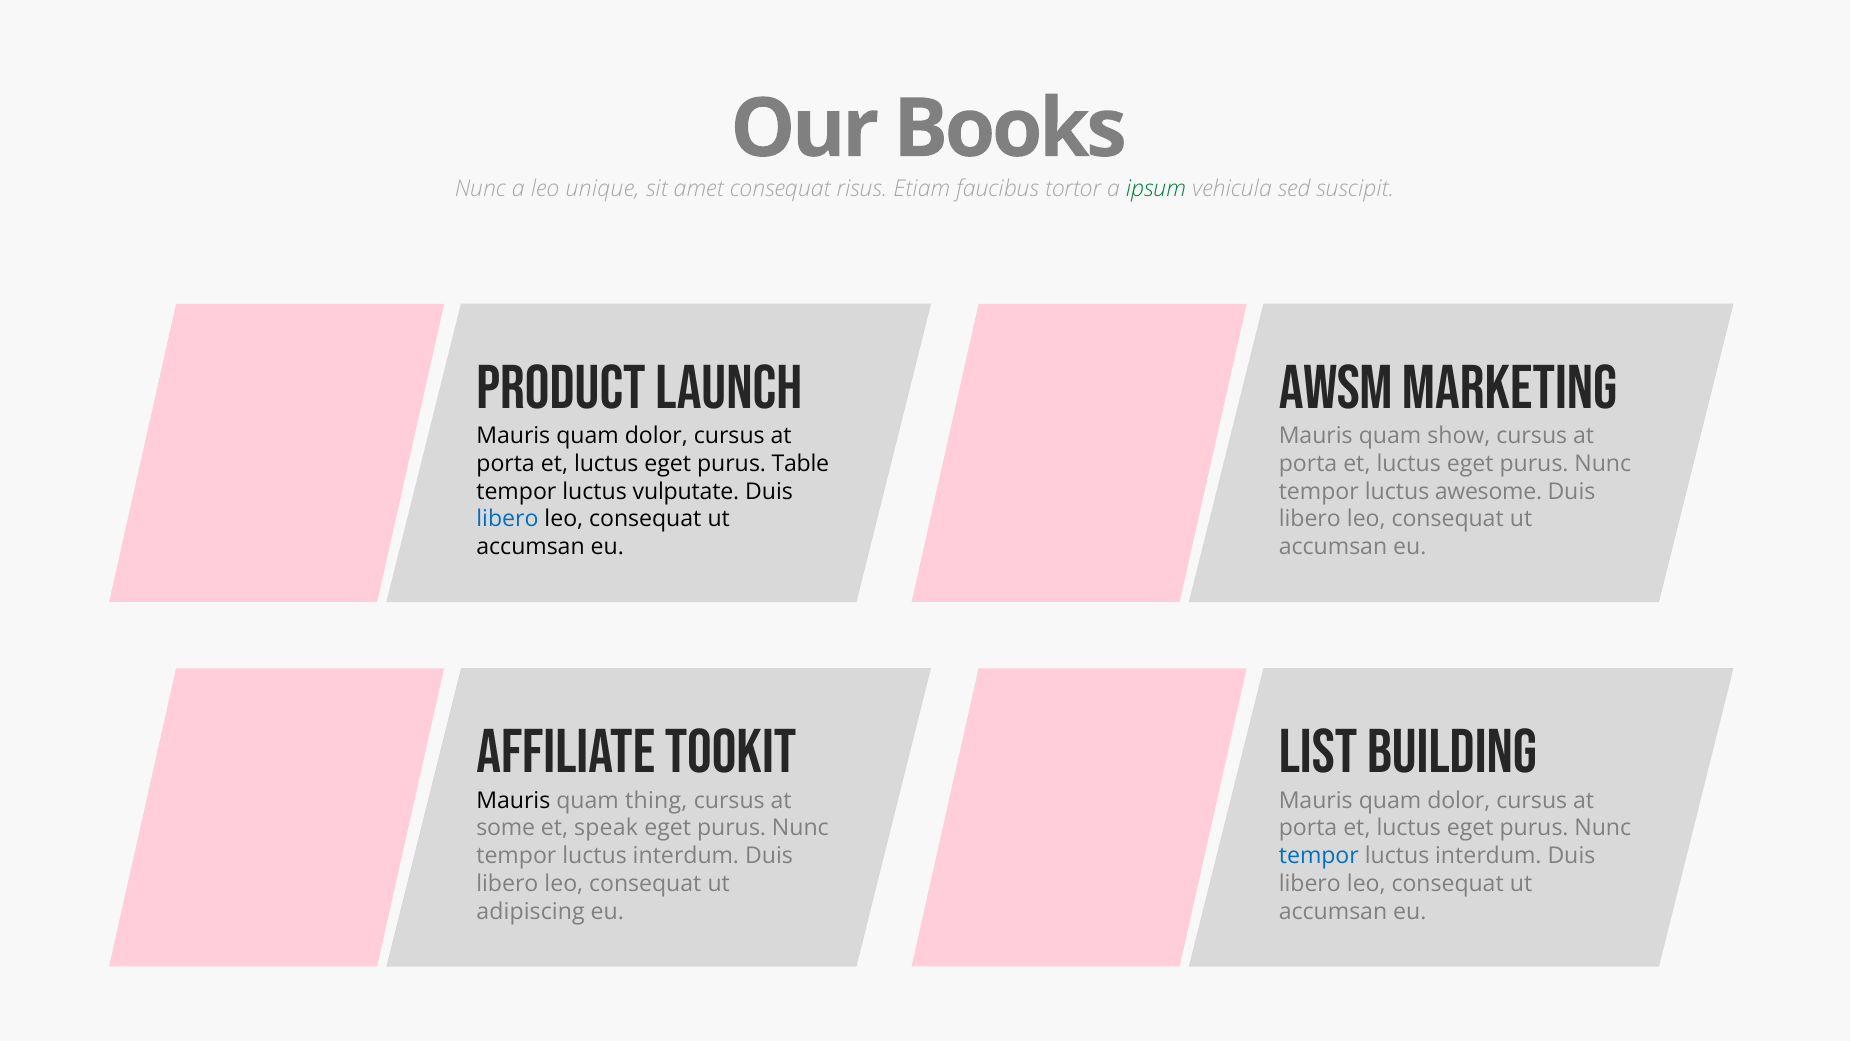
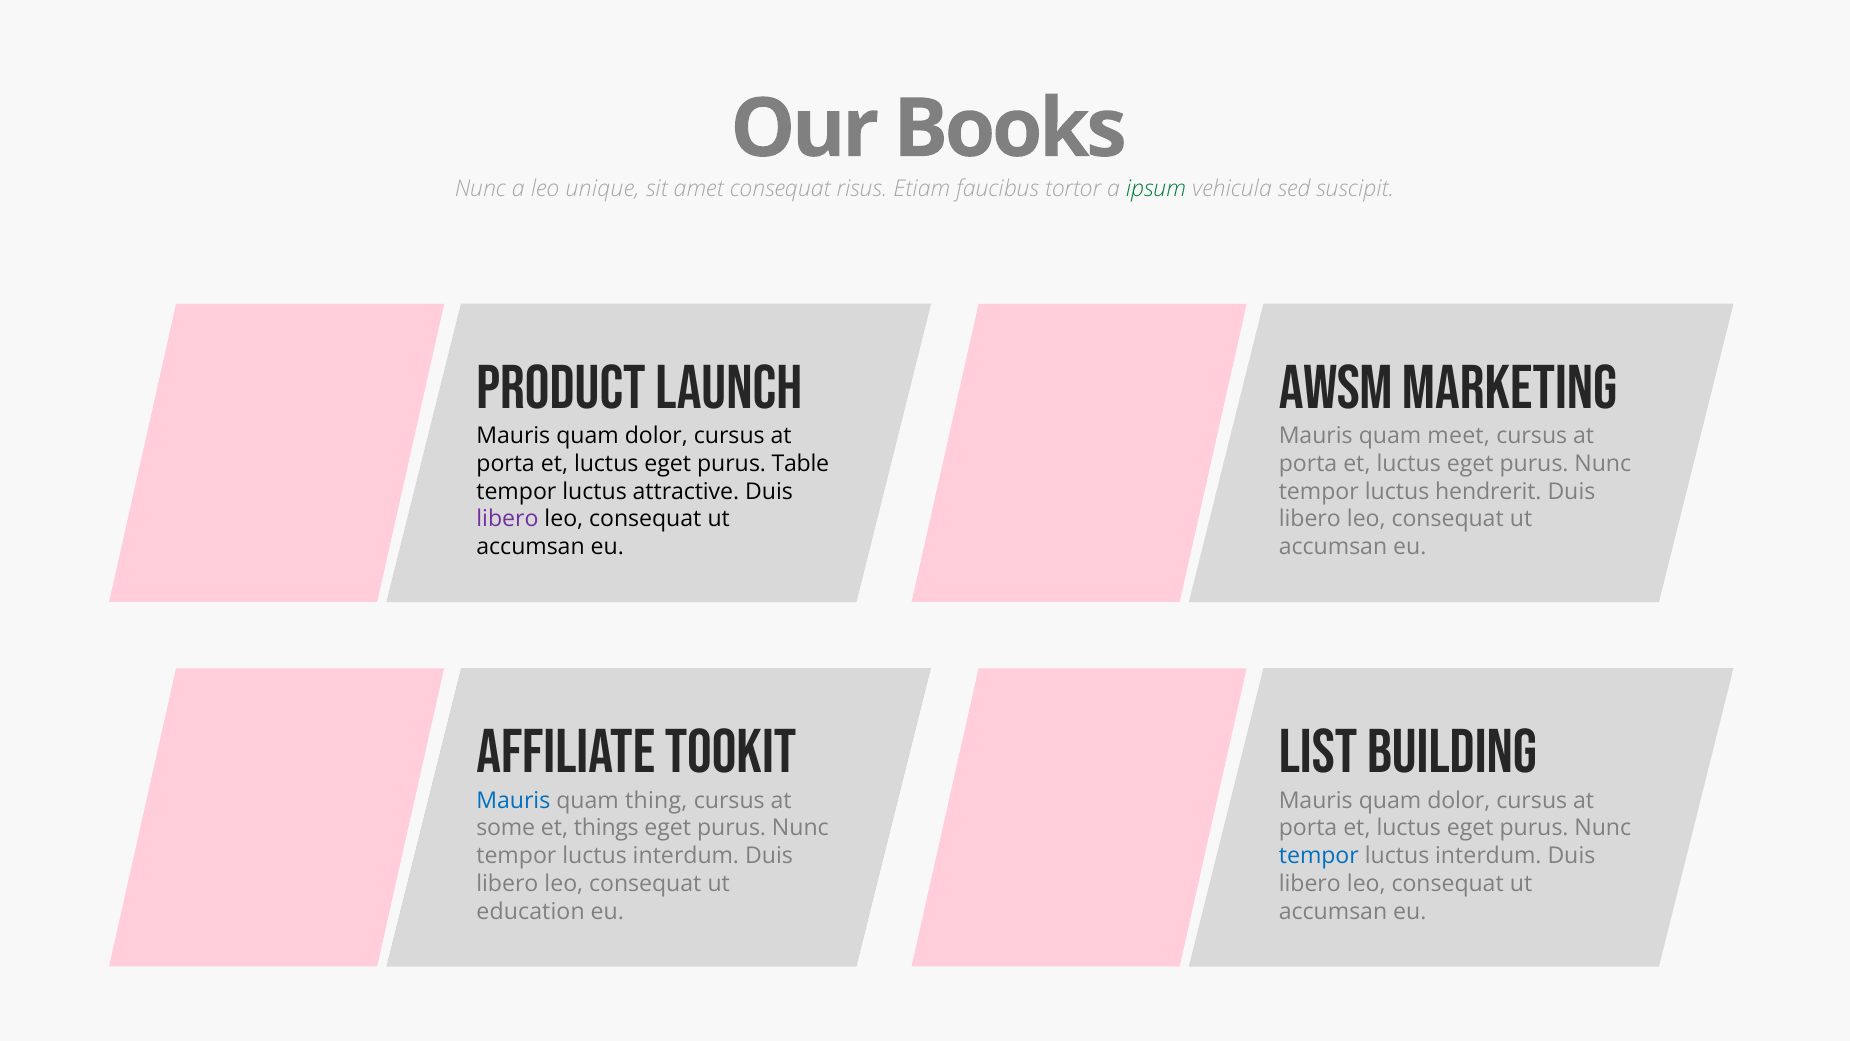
show: show -> meet
vulputate: vulputate -> attractive
awesome: awesome -> hendrerit
libero at (507, 519) colour: blue -> purple
Mauris at (513, 800) colour: black -> blue
speak: speak -> things
adipiscing: adipiscing -> education
